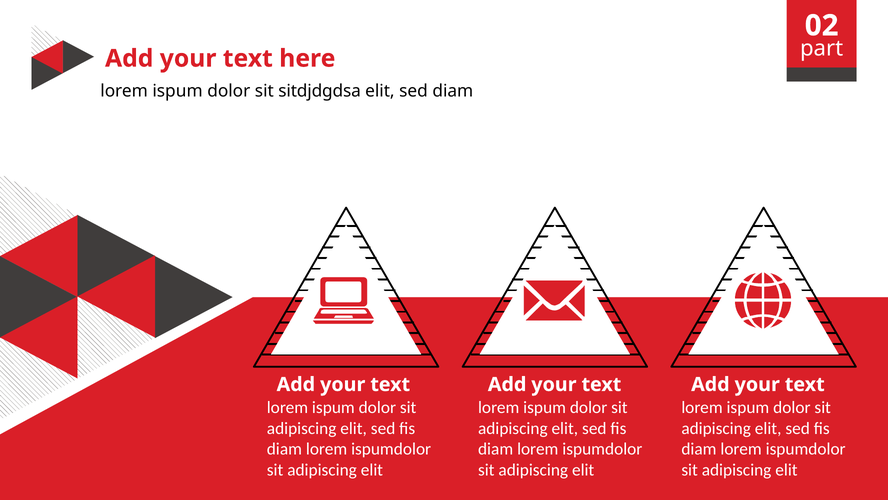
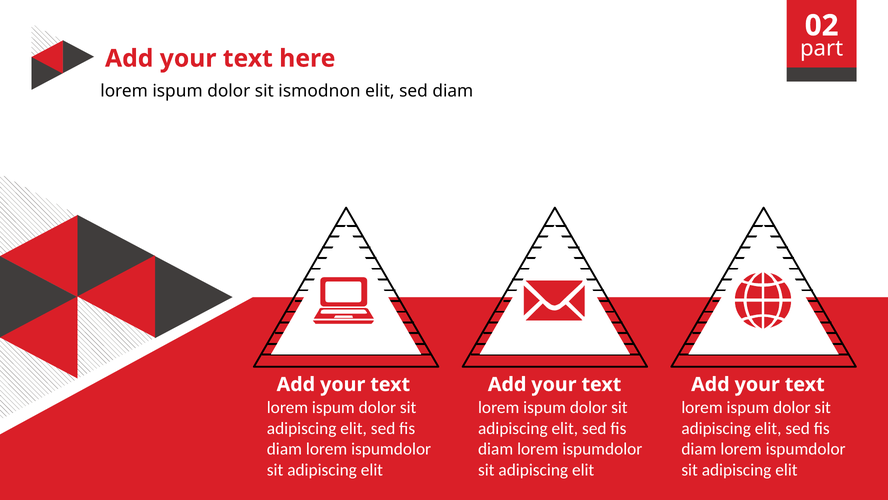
sitdjdgdsa: sitdjdgdsa -> ismodnon
